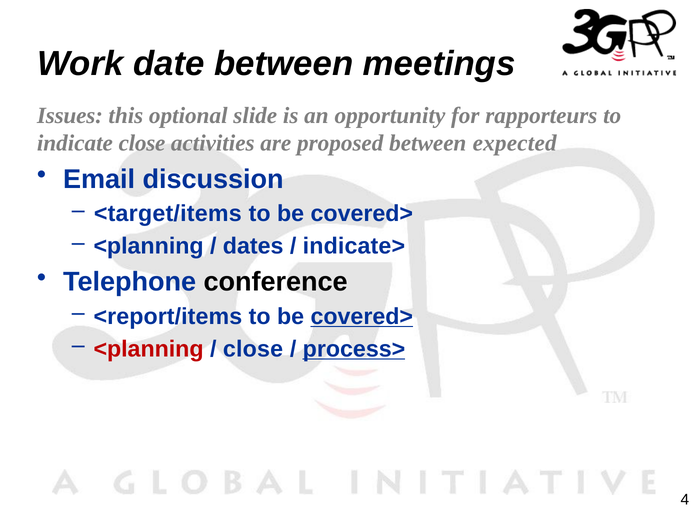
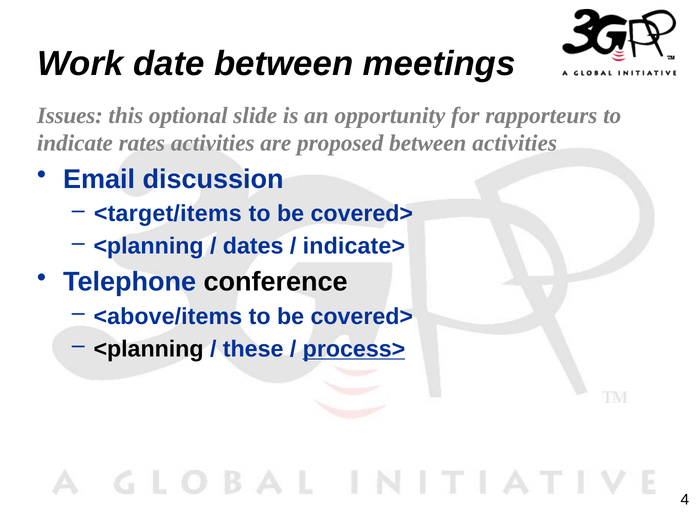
indicate close: close -> rates
between expected: expected -> activities
<report/items: <report/items -> <above/items
covered> at (362, 317) underline: present -> none
<planning at (149, 349) colour: red -> black
close at (253, 349): close -> these
